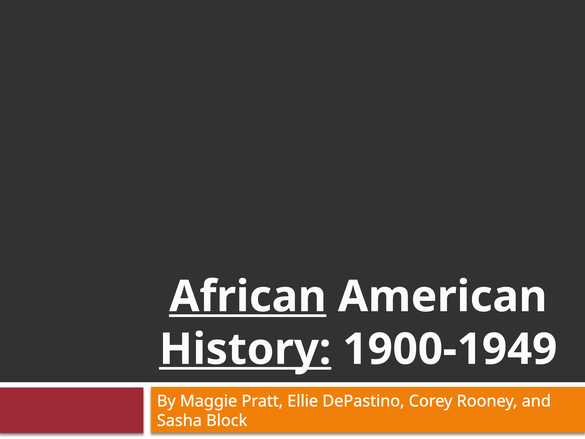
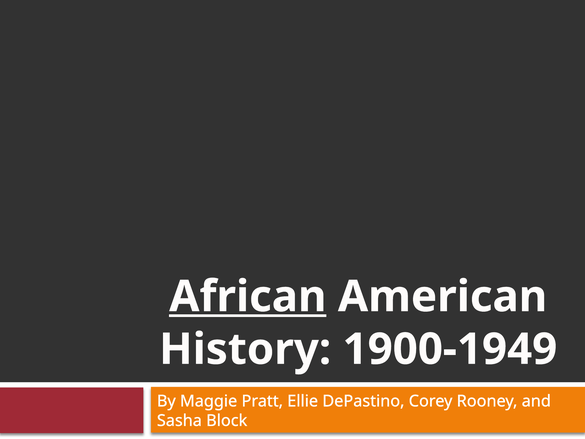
History underline: present -> none
